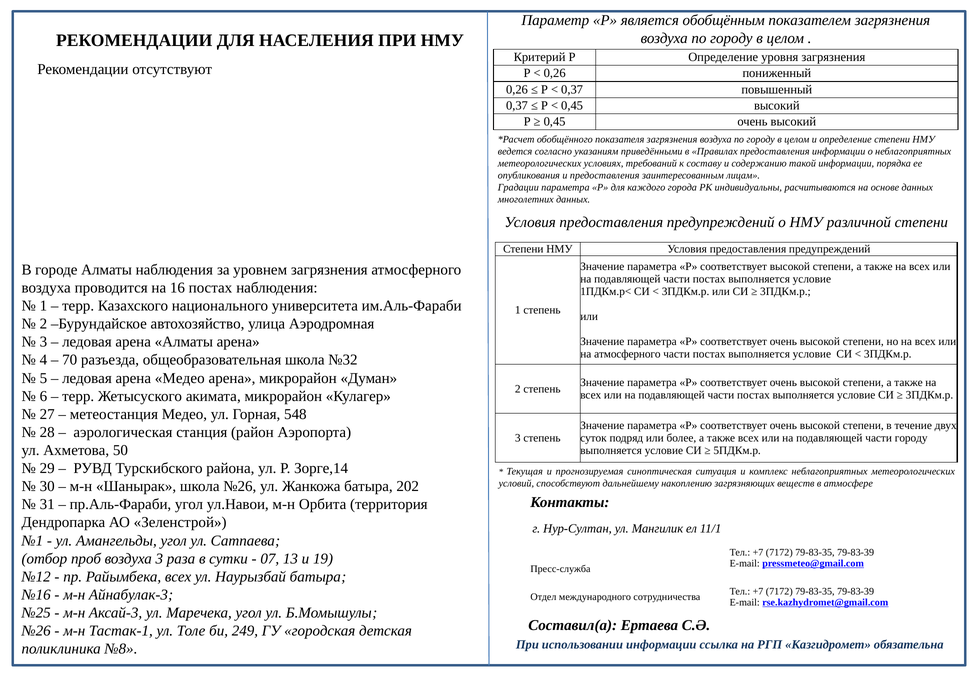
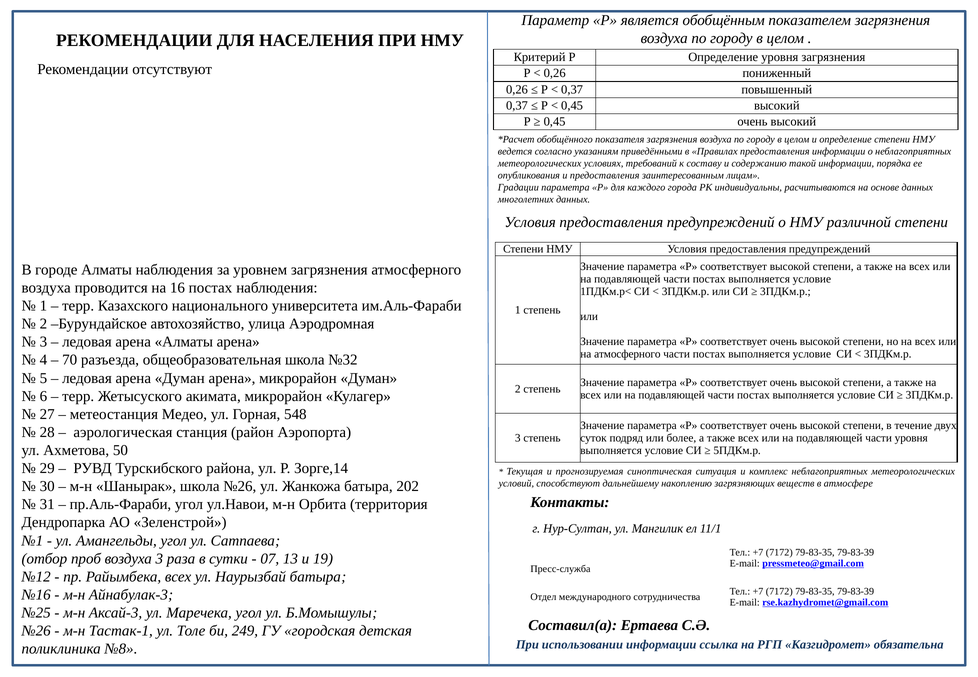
арена Медео: Медео -> Думан
части городу: городу -> уровня
